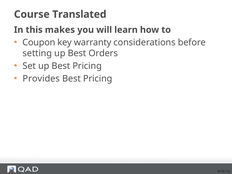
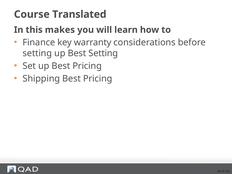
Coupon: Coupon -> Finance
Best Orders: Orders -> Setting
Provides: Provides -> Shipping
